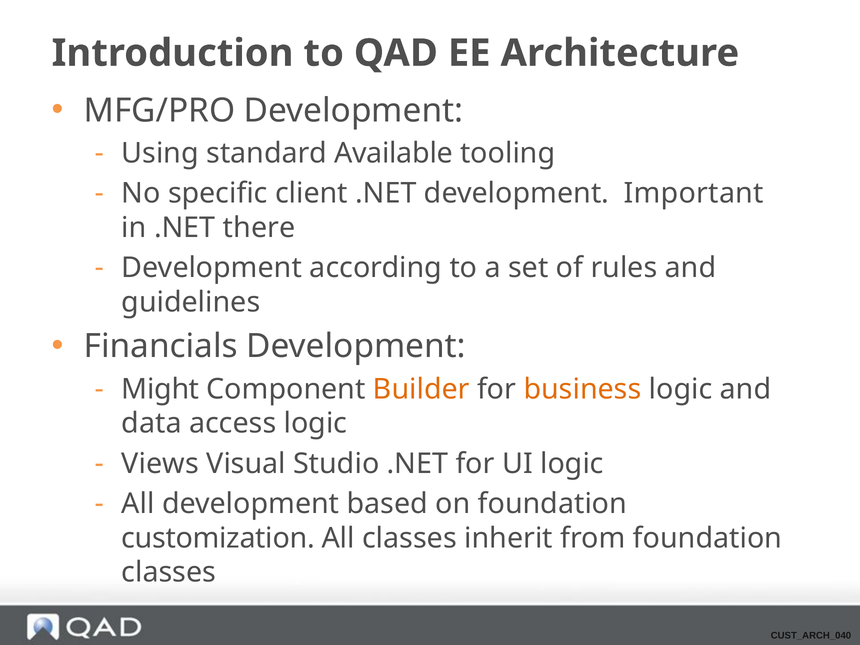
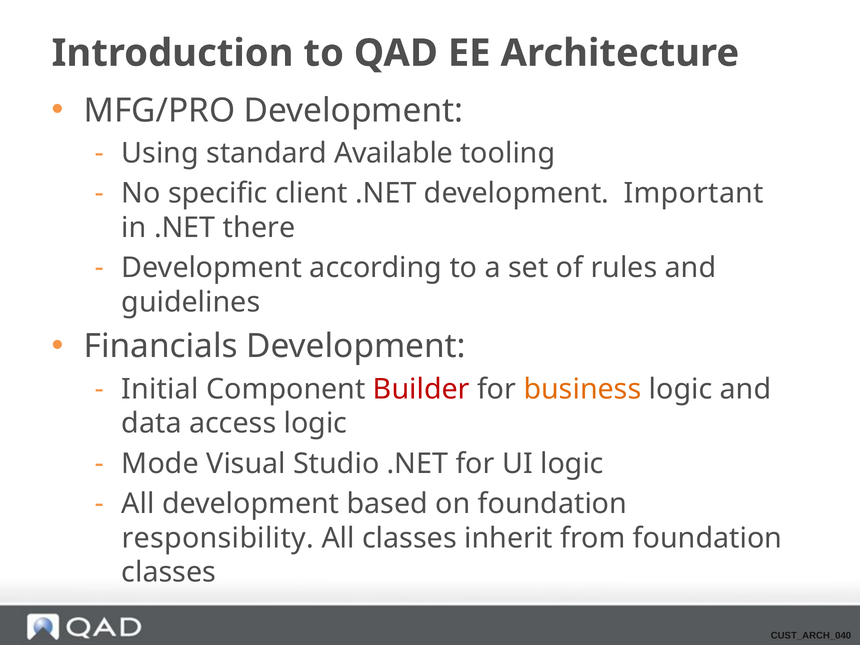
Might: Might -> Initial
Builder colour: orange -> red
Views: Views -> Mode
customization: customization -> responsibility
